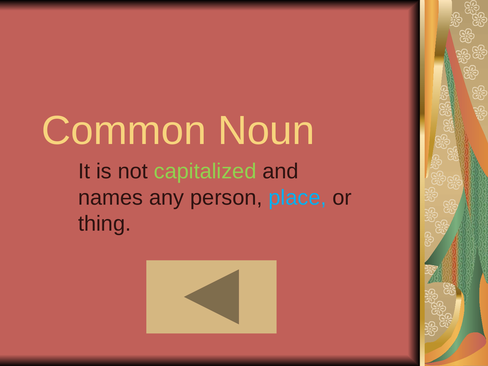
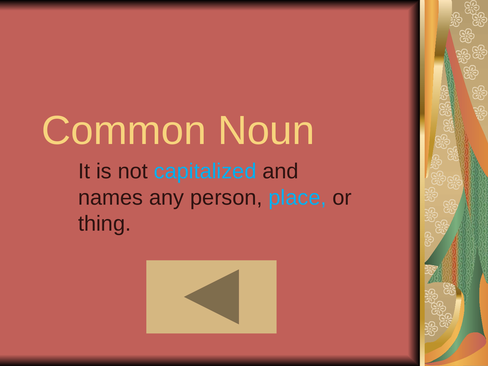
capitalized colour: light green -> light blue
